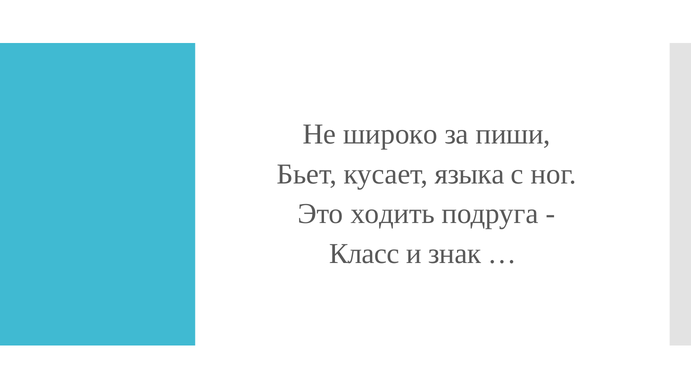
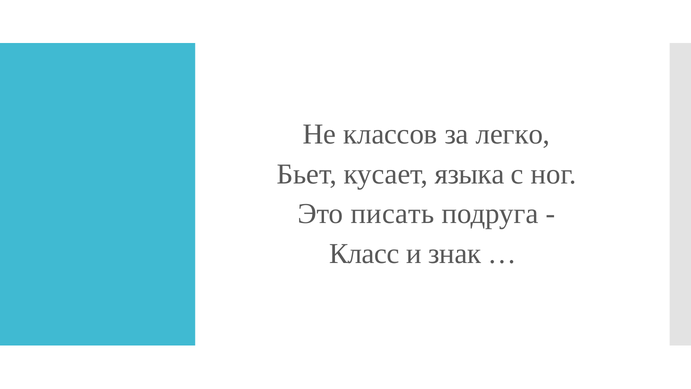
широко: широко -> классов
пиши: пиши -> легко
ходить: ходить -> писать
